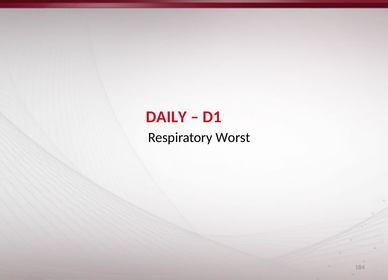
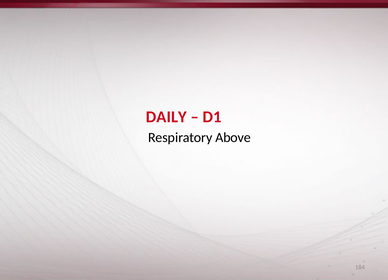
Worst: Worst -> Above
